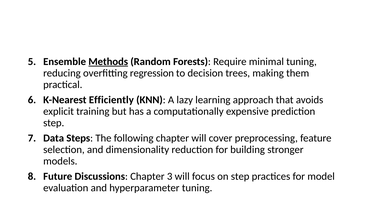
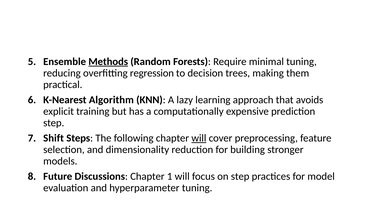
Efficiently: Efficiently -> Algorithm
Data: Data -> Shift
will at (199, 138) underline: none -> present
3: 3 -> 1
